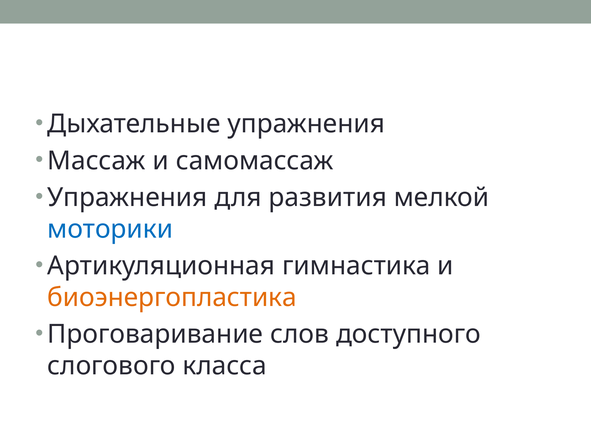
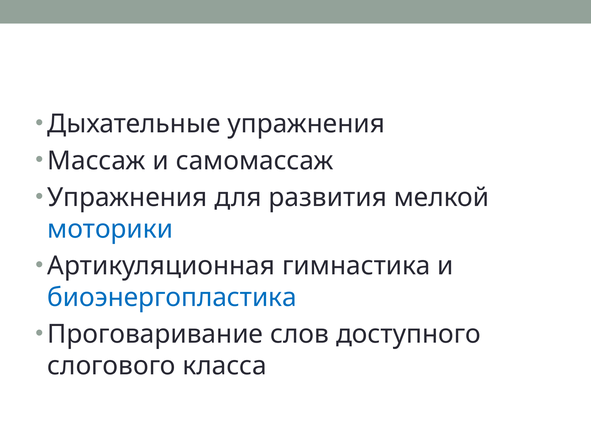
биоэнергопластика colour: orange -> blue
